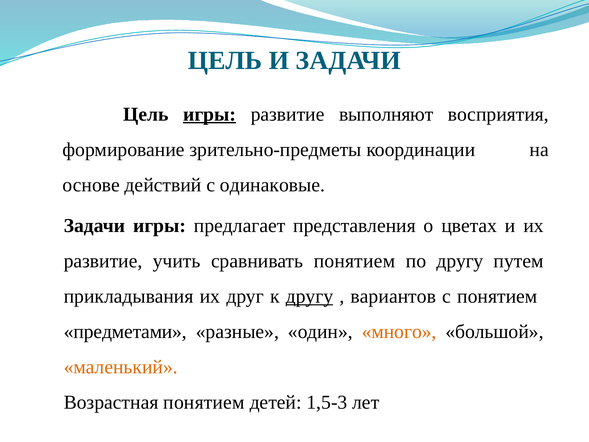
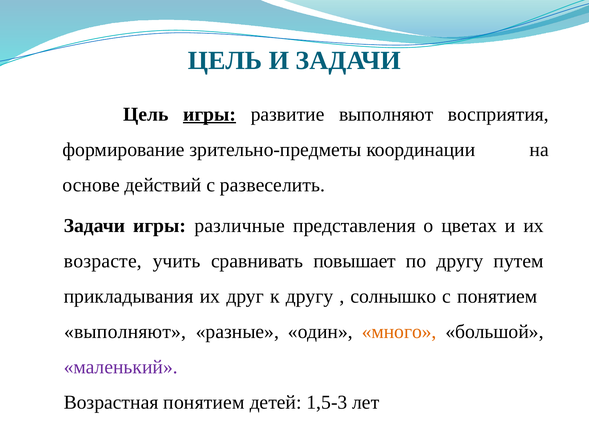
одинаковые: одинаковые -> развеселить
предлагает: предлагает -> различные
развитие at (103, 261): развитие -> возрасте
сравнивать понятием: понятием -> повышает
другу at (310, 296) underline: present -> none
вариантов: вариантов -> солнышко
предметами at (125, 332): предметами -> выполняют
маленький colour: orange -> purple
